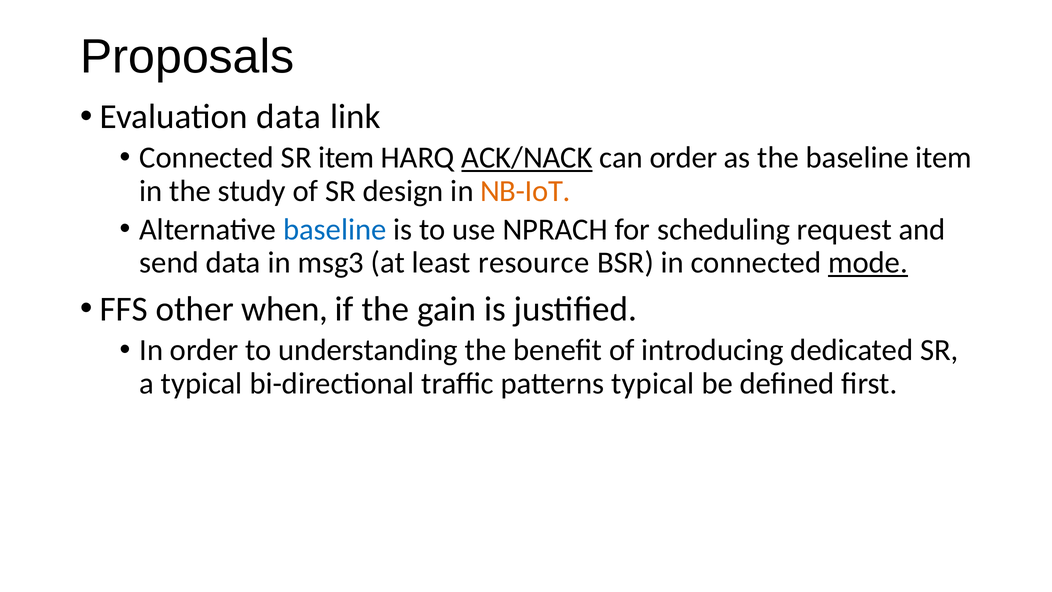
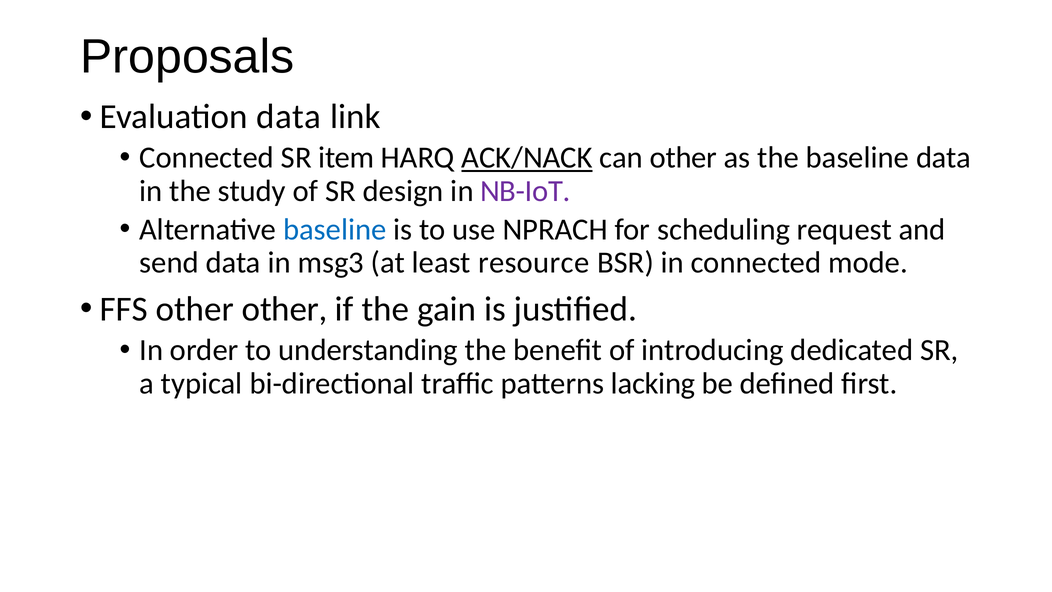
can order: order -> other
baseline item: item -> data
NB-IoT colour: orange -> purple
mode underline: present -> none
other when: when -> other
patterns typical: typical -> lacking
